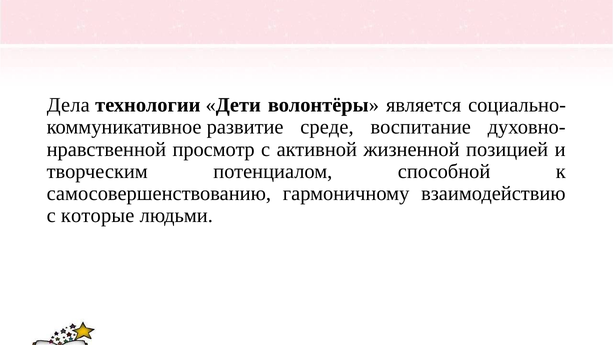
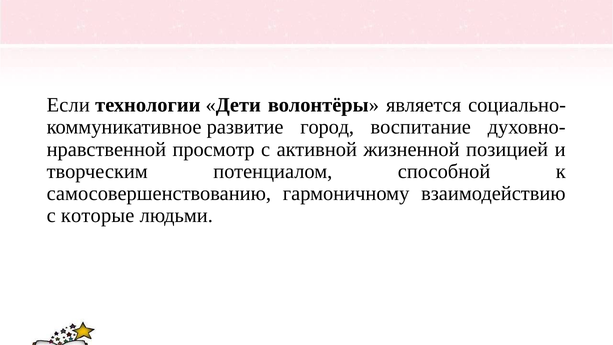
Дела: Дела -> Если
среде: среде -> город
